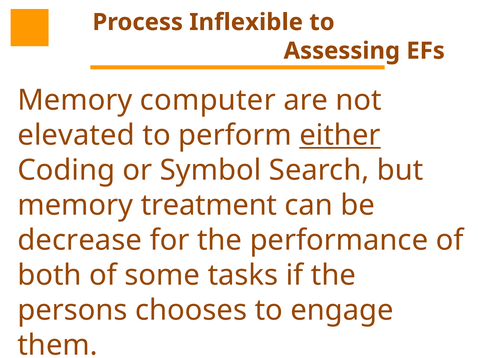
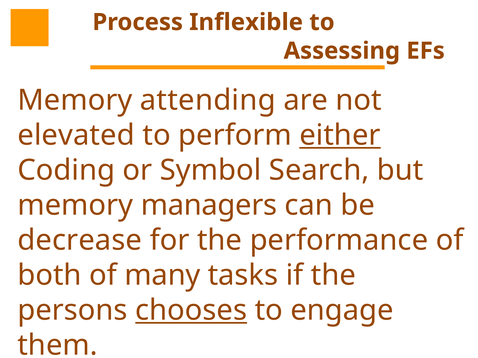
computer: computer -> attending
treatment: treatment -> managers
some: some -> many
chooses underline: none -> present
